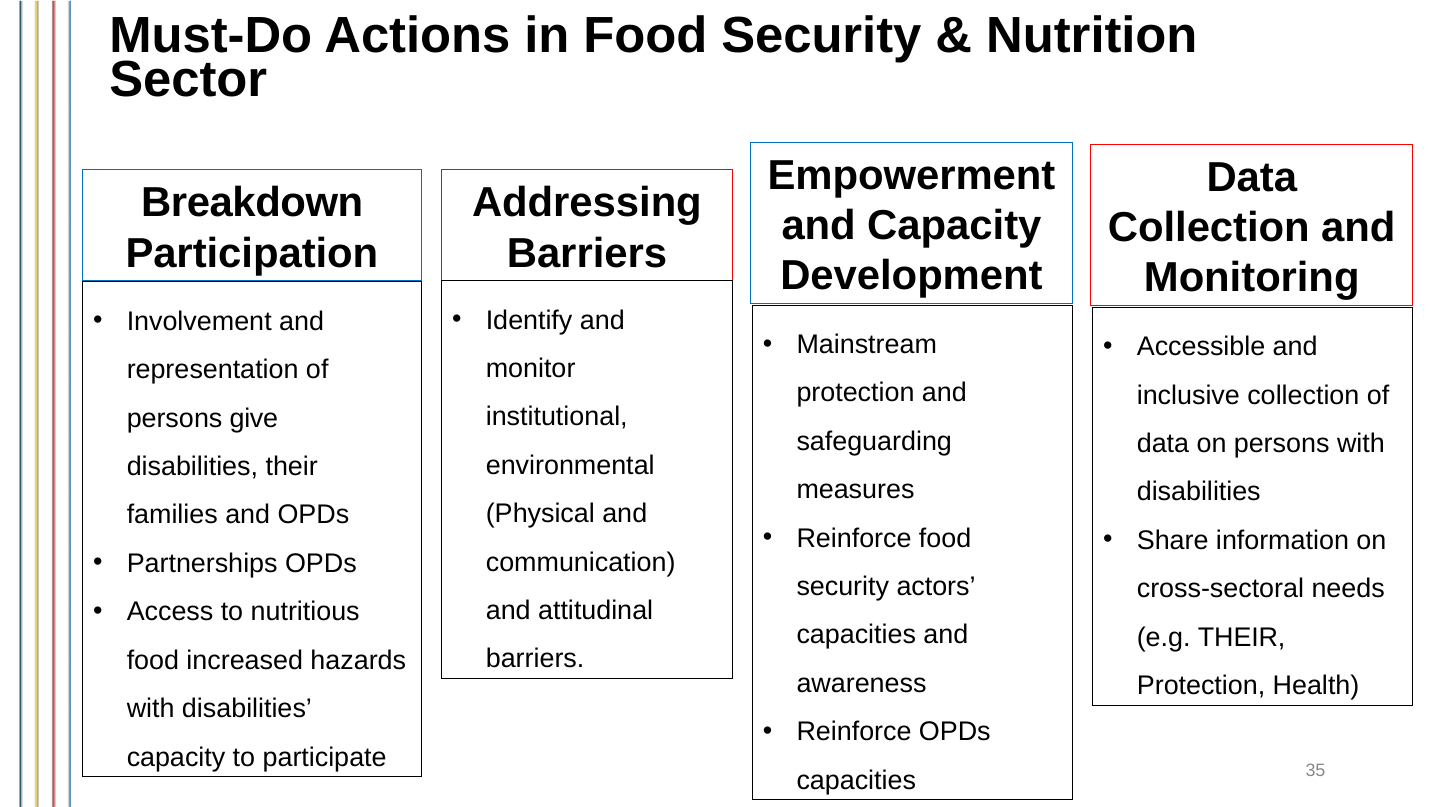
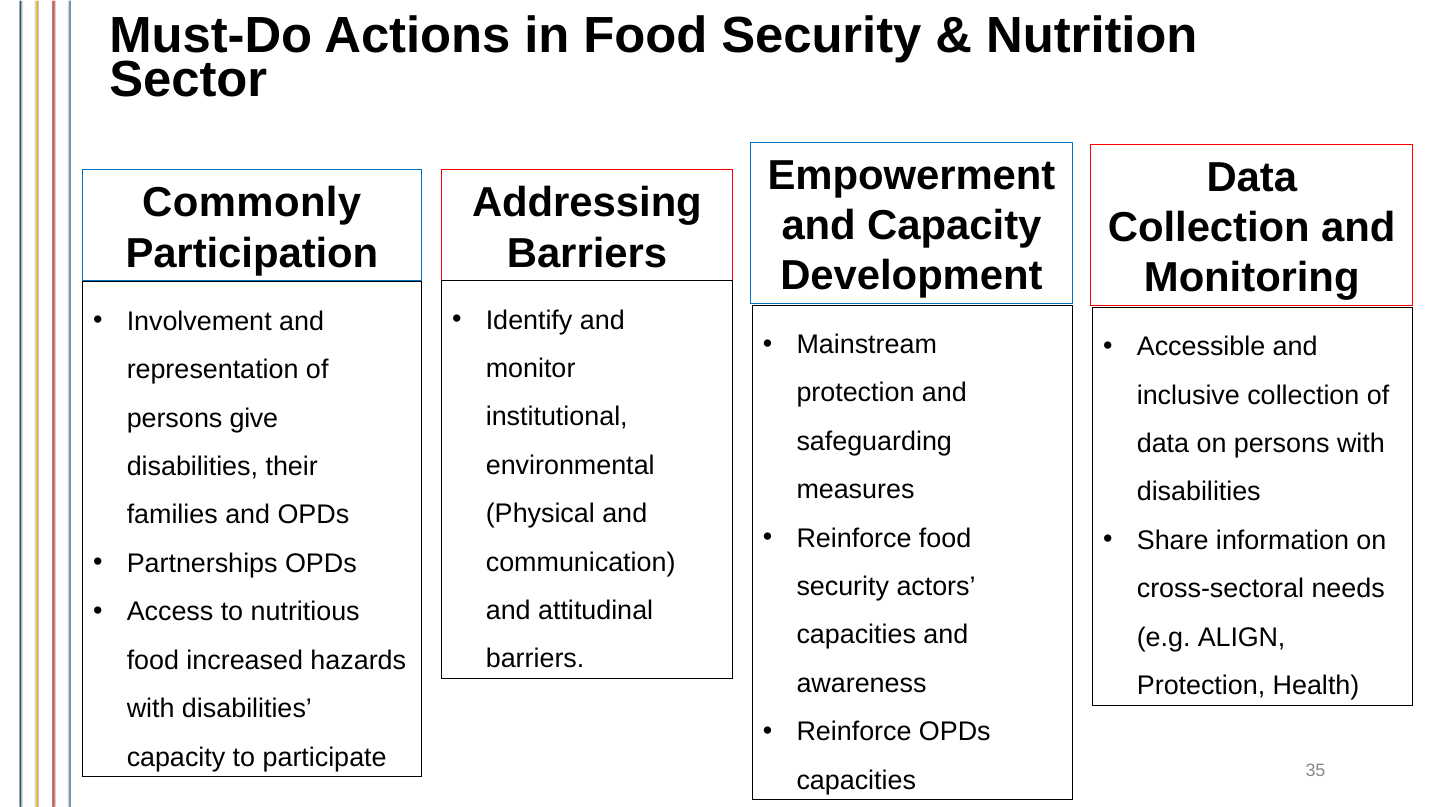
Breakdown: Breakdown -> Commonly
e.g THEIR: THEIR -> ALIGN
